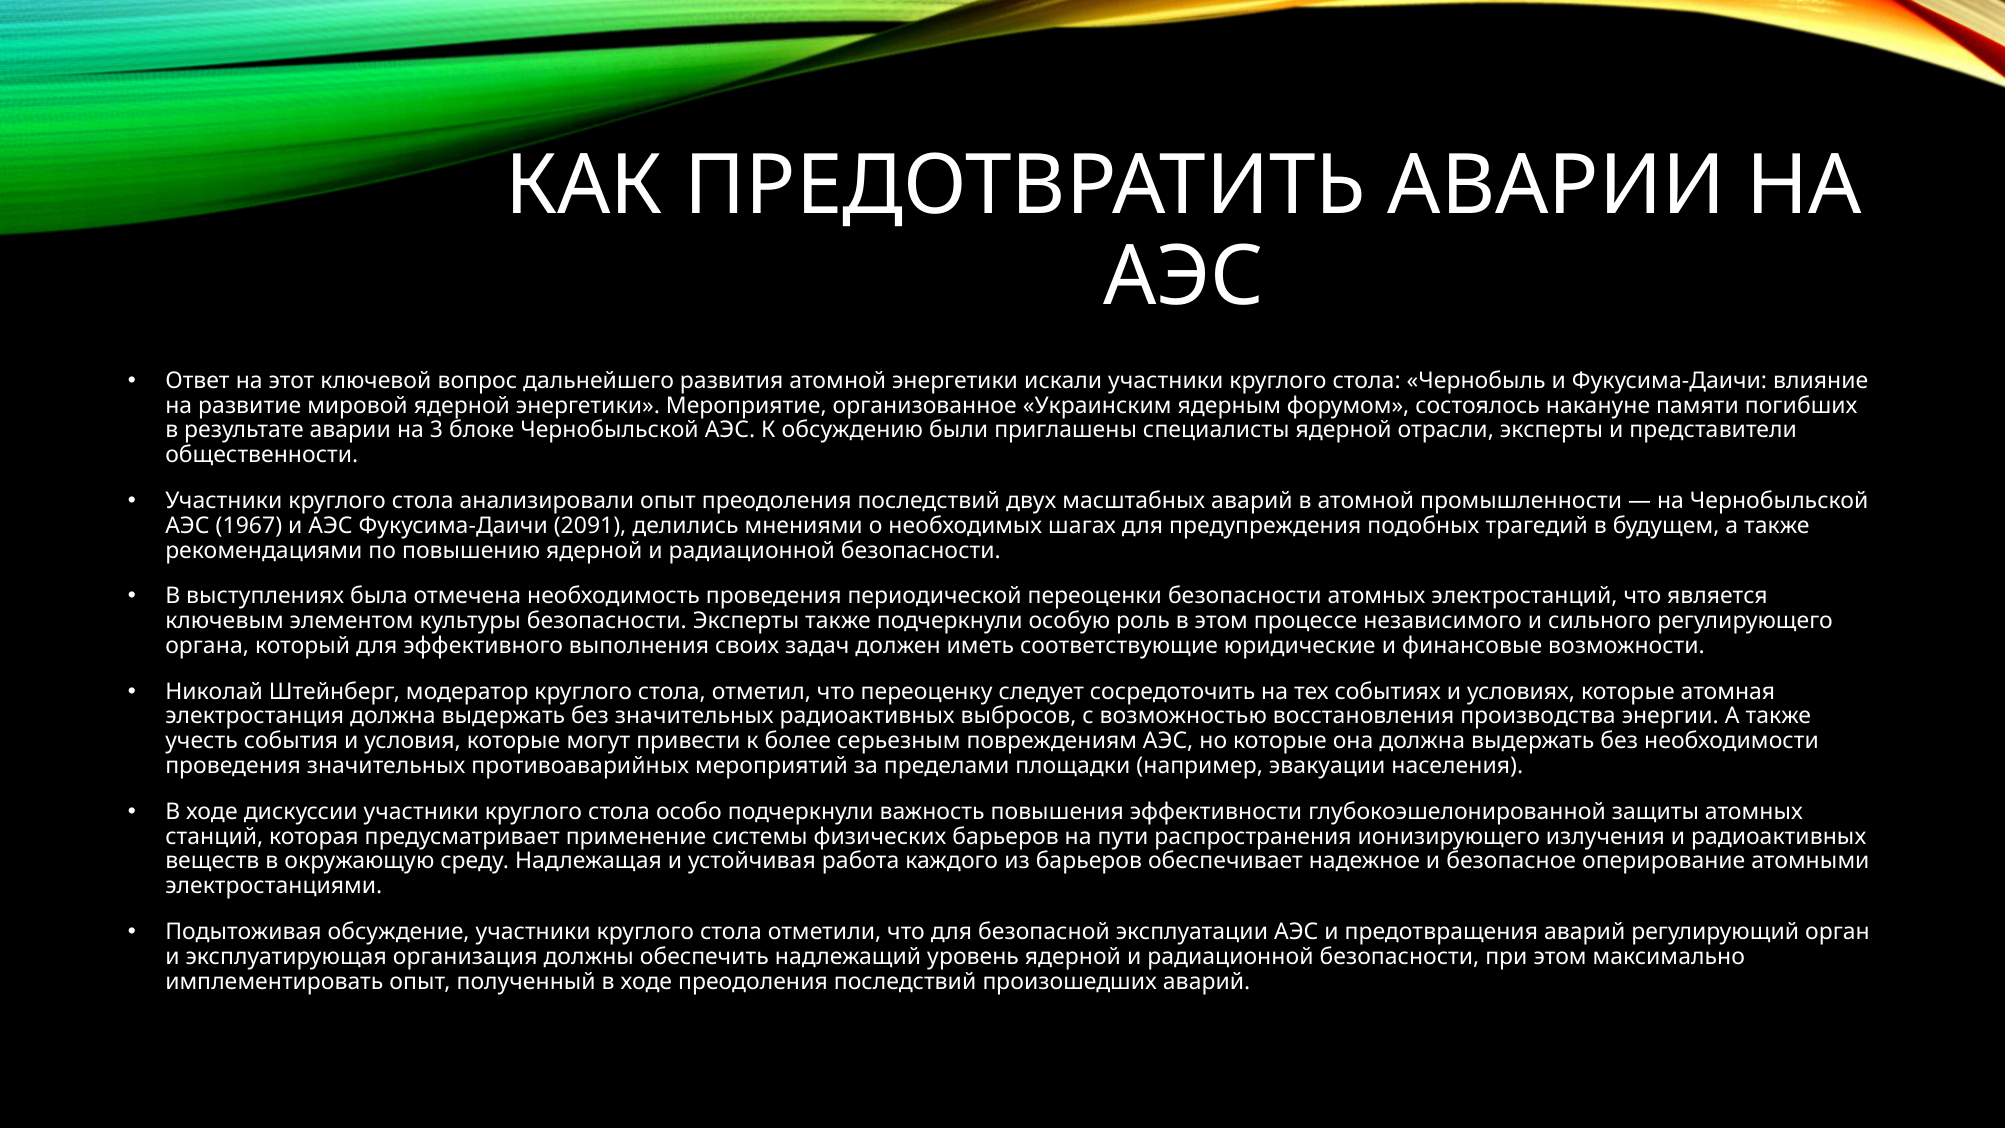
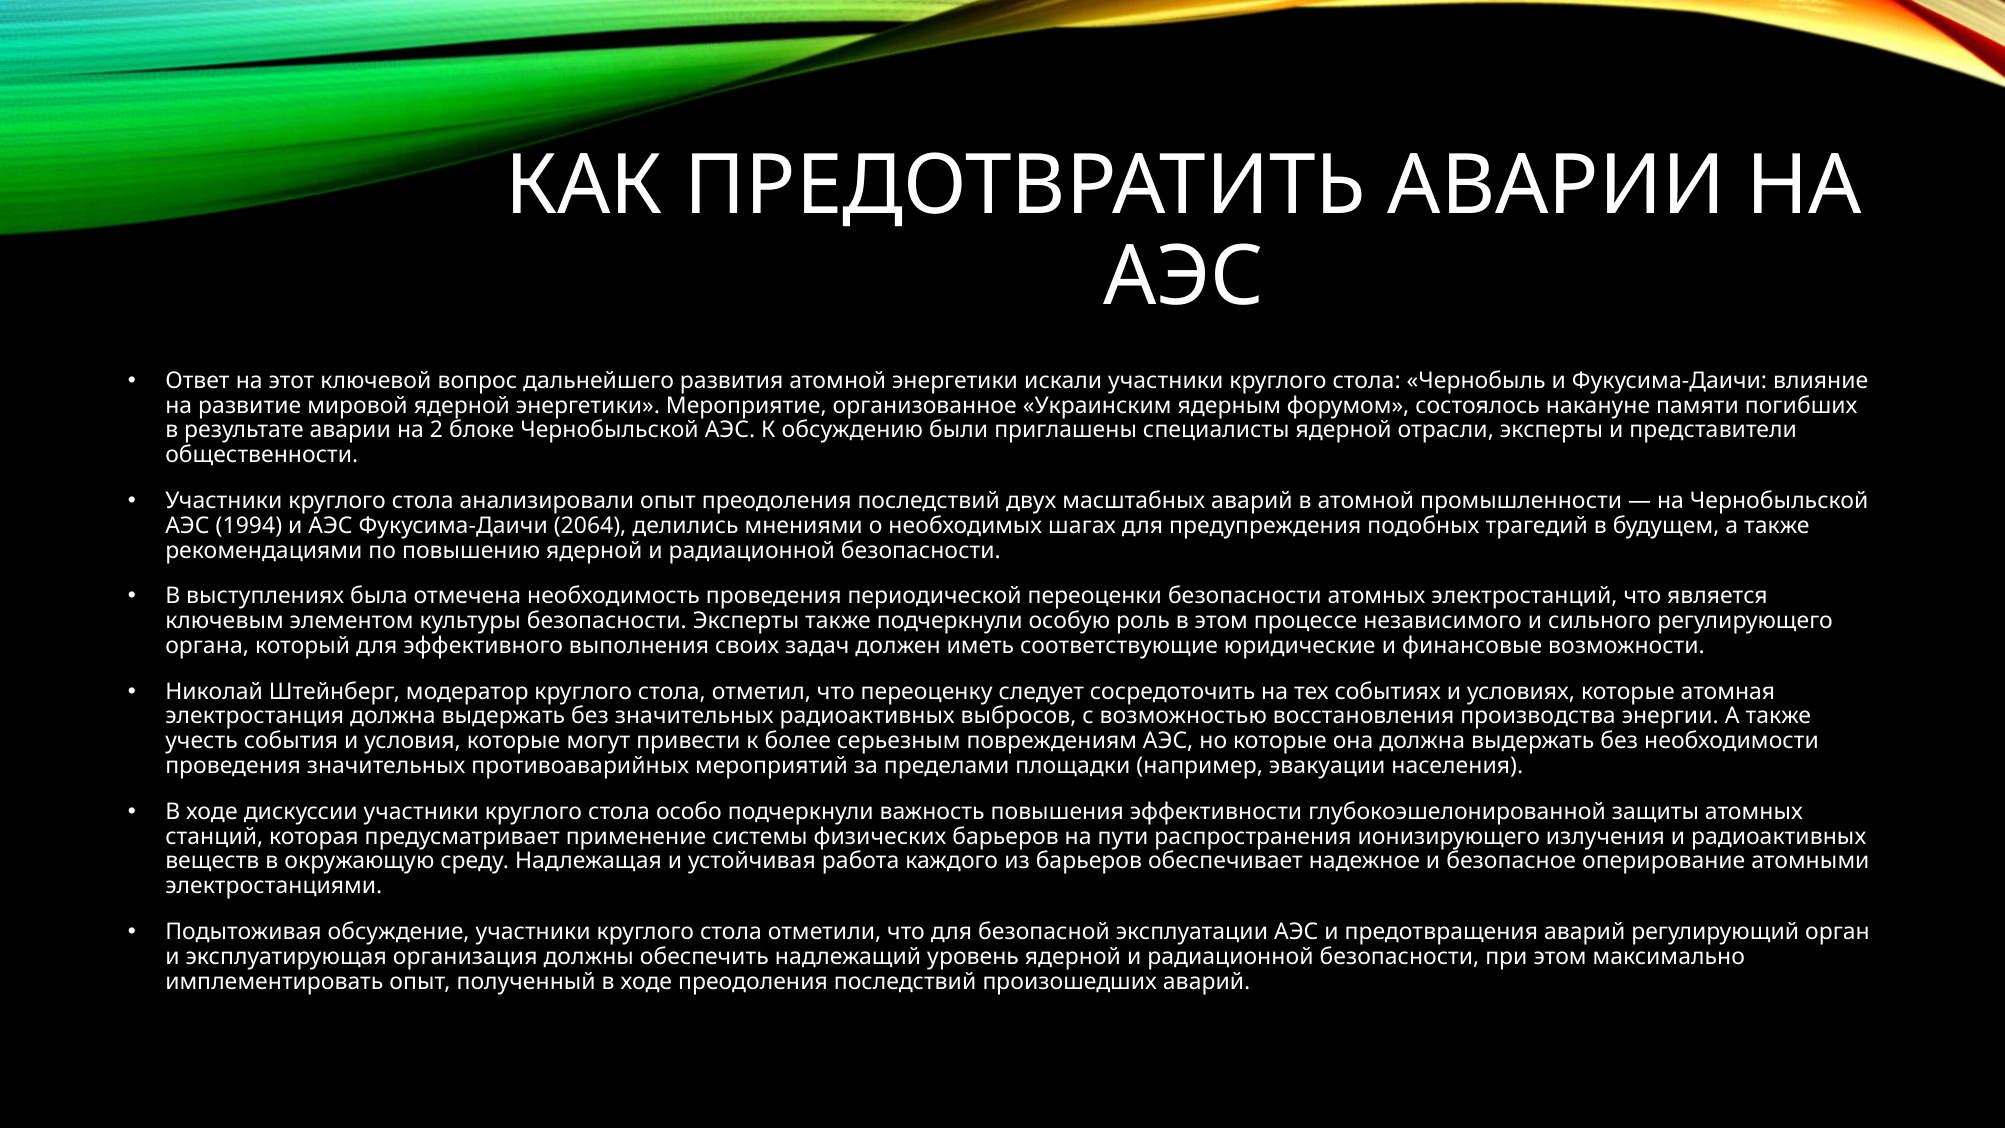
3: 3 -> 2
1967: 1967 -> 1994
2091: 2091 -> 2064
